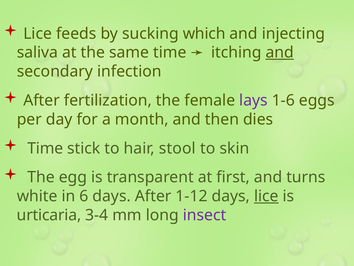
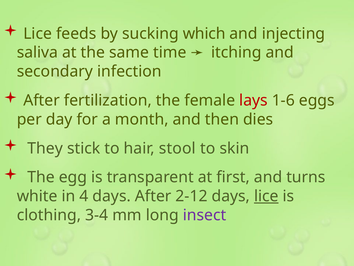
and at (280, 52) underline: present -> none
lays colour: purple -> red
Time at (45, 148): Time -> They
6: 6 -> 4
1-12: 1-12 -> 2-12
urticaria: urticaria -> clothing
